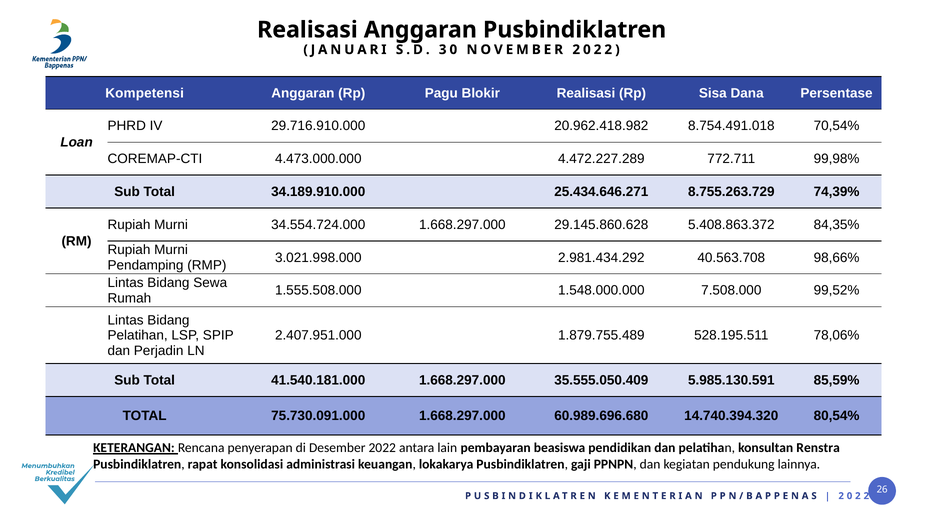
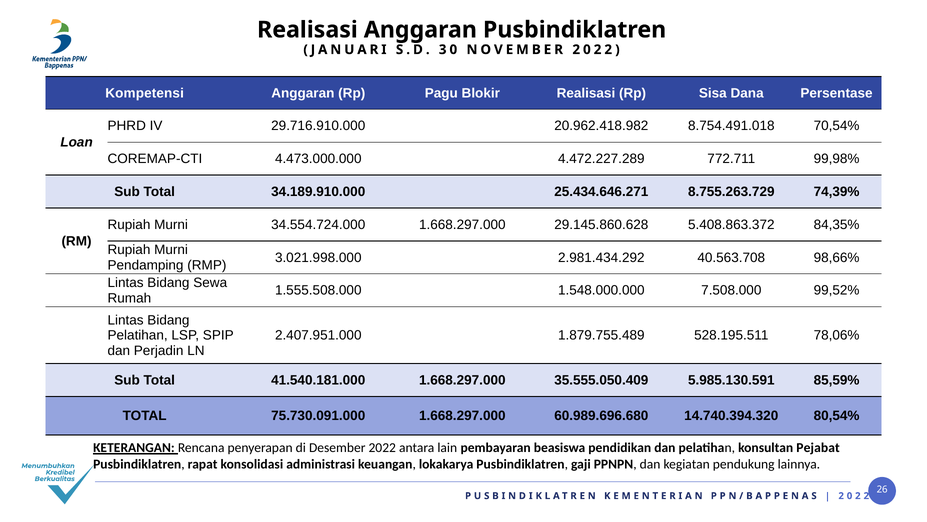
Renstra: Renstra -> Pejabat
